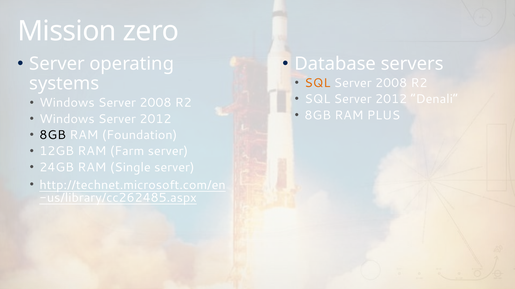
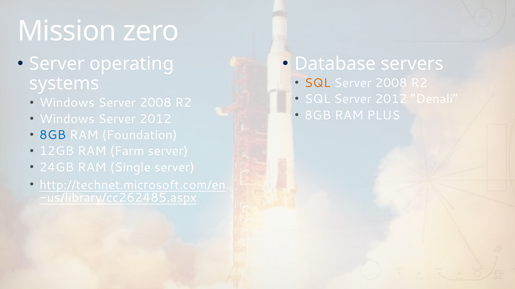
8GB at (53, 135) colour: black -> blue
